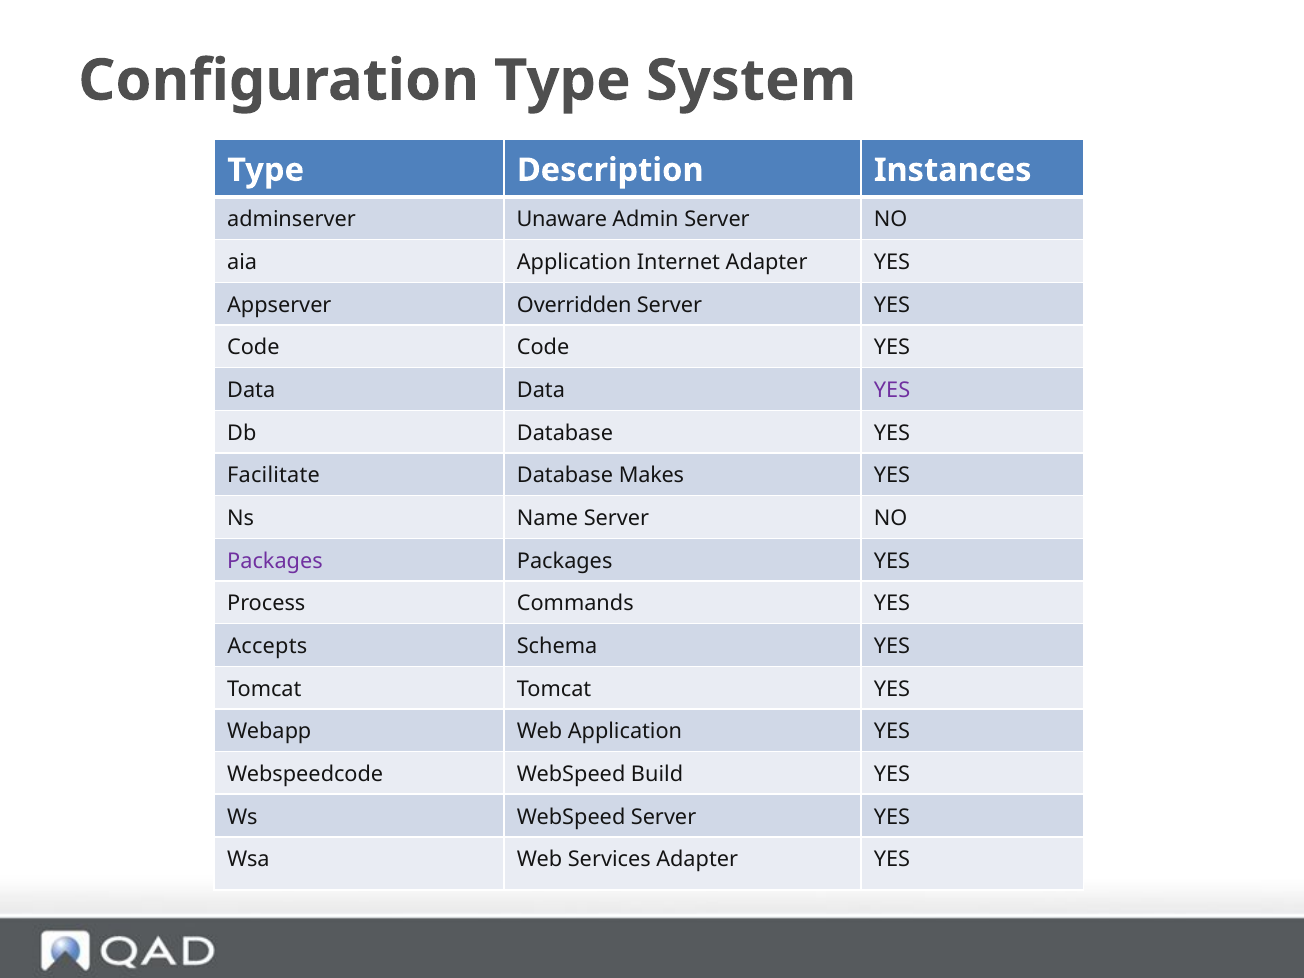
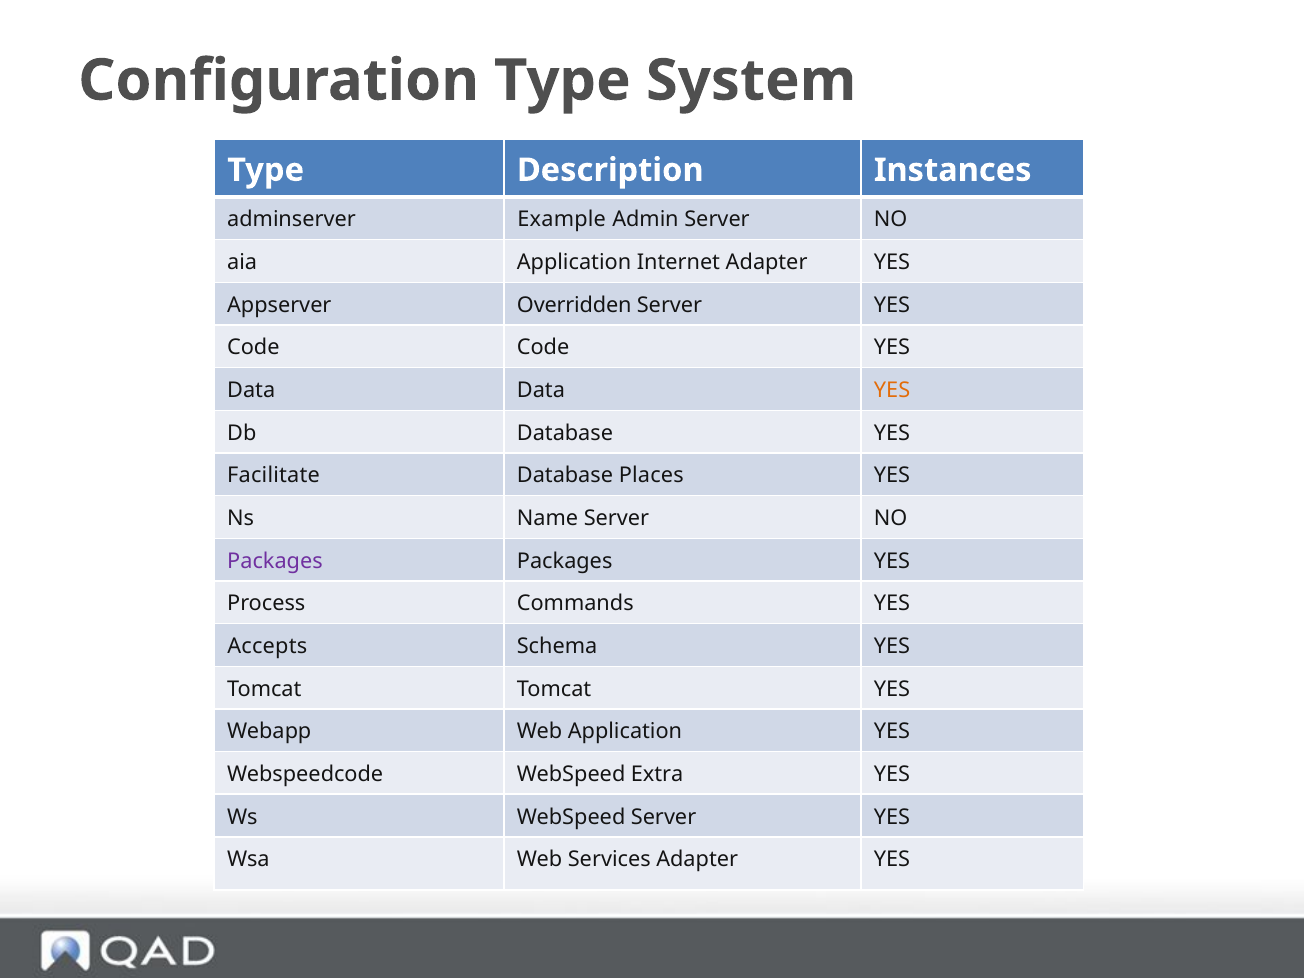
Unaware: Unaware -> Example
YES at (892, 390) colour: purple -> orange
Makes: Makes -> Places
Build: Build -> Extra
